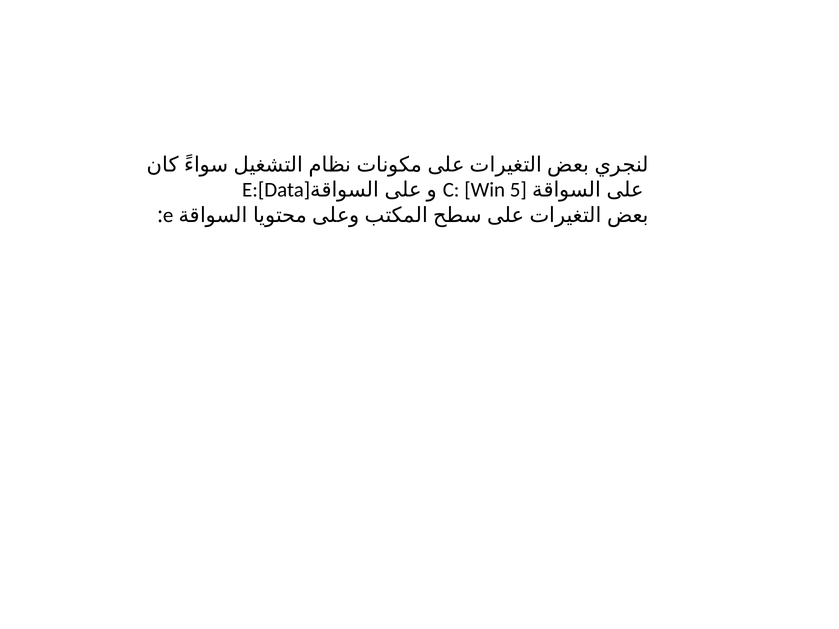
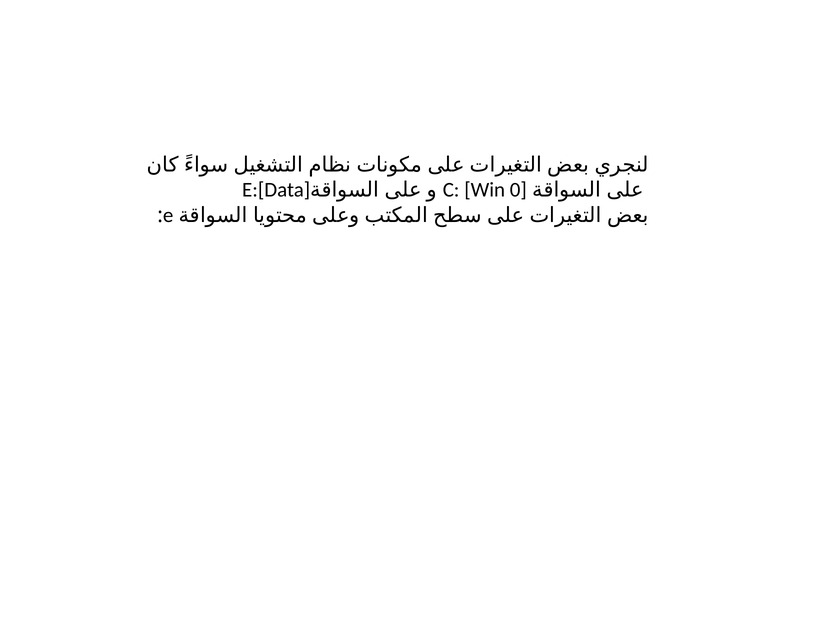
5: 5 -> 0
